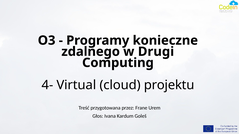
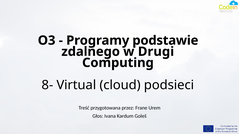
konieczne: konieczne -> podstawie
4-: 4- -> 8-
projektu: projektu -> podsieci
